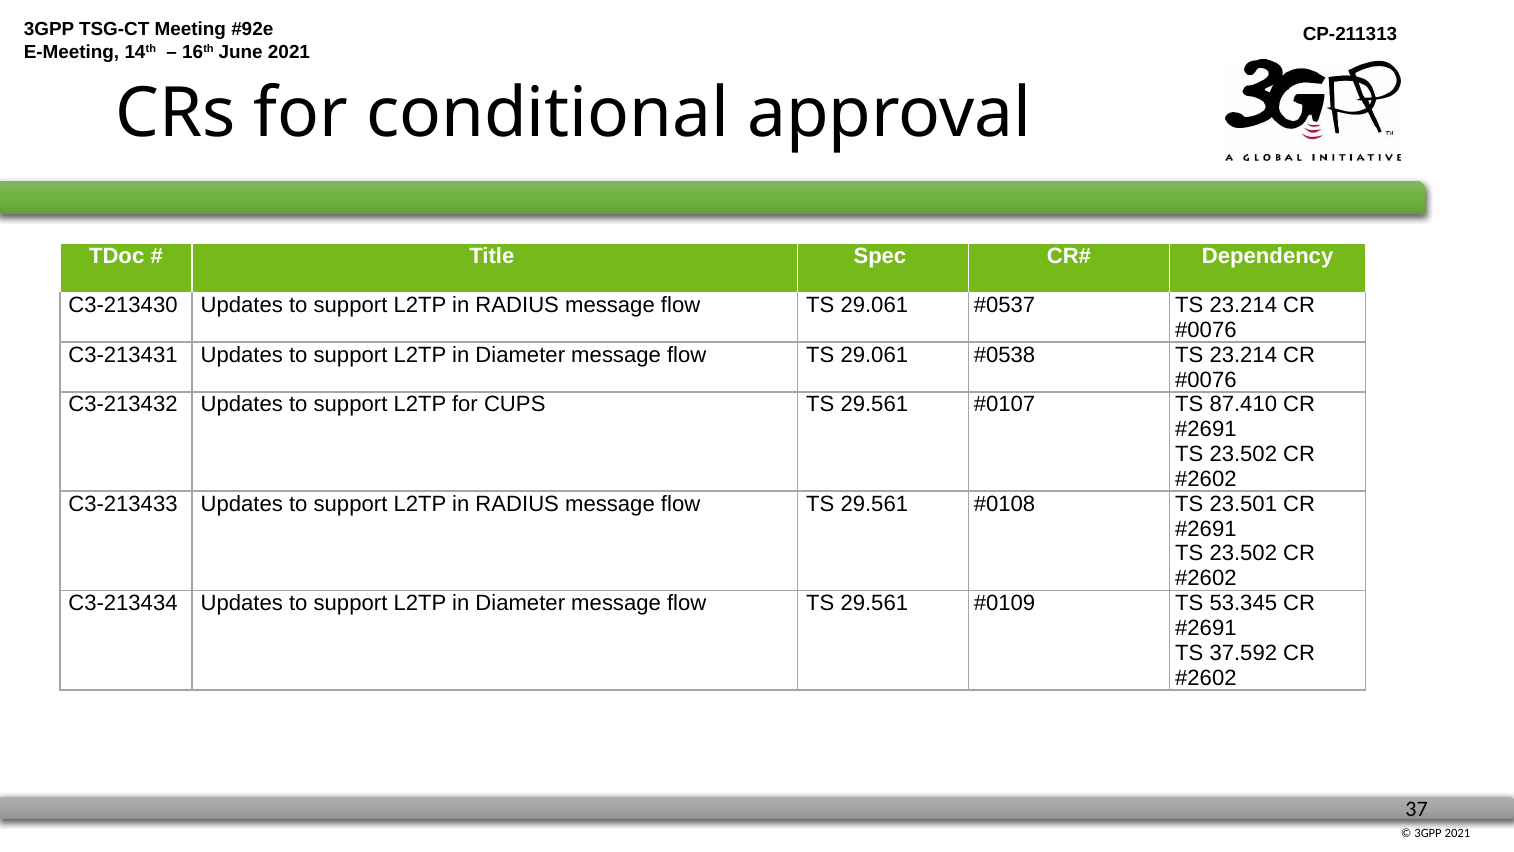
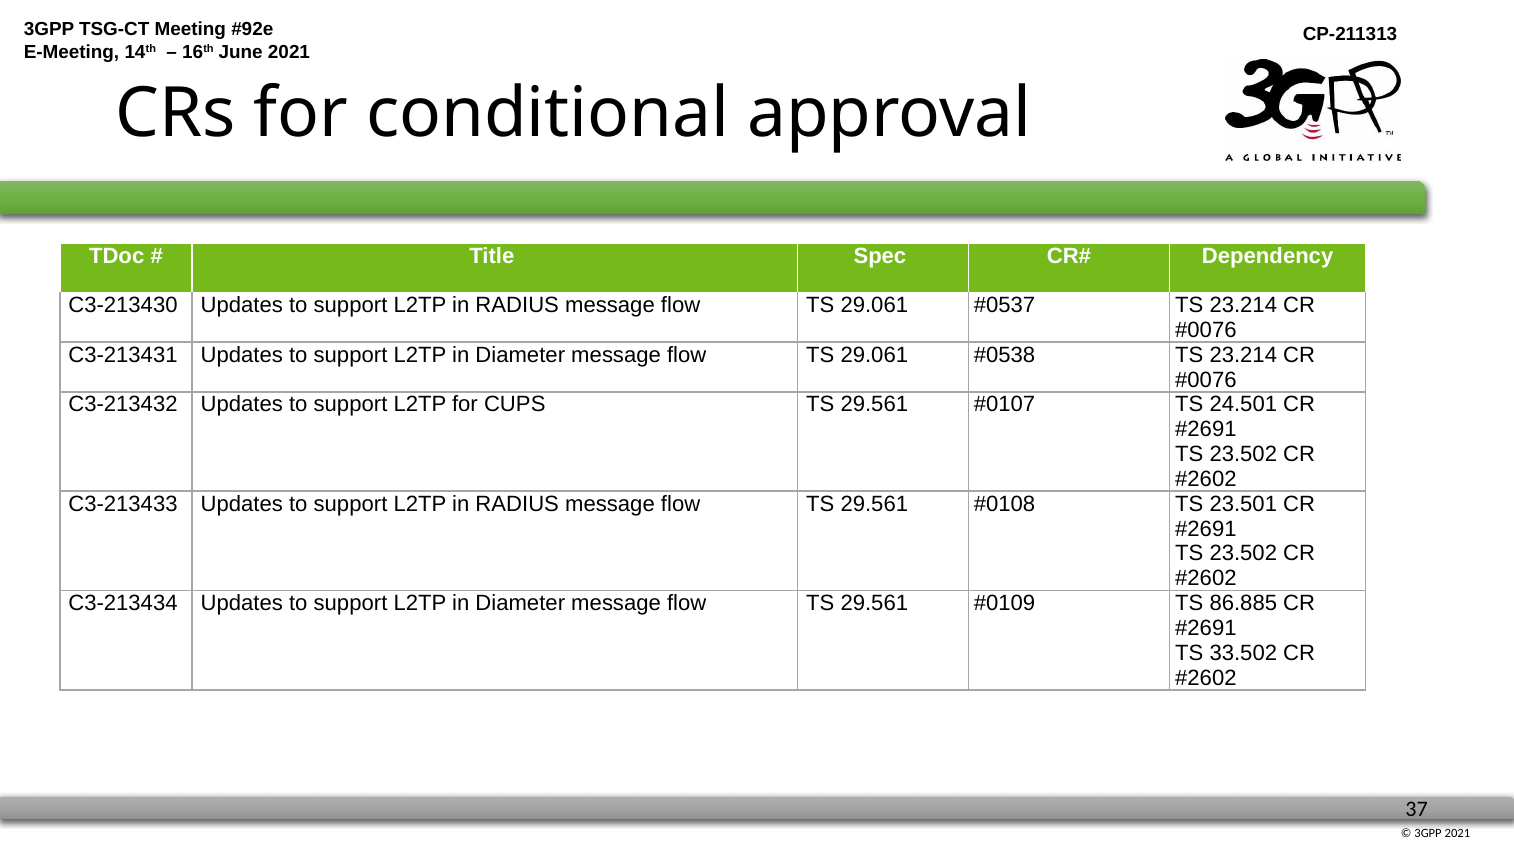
87.410: 87.410 -> 24.501
53.345: 53.345 -> 86.885
37.592: 37.592 -> 33.502
